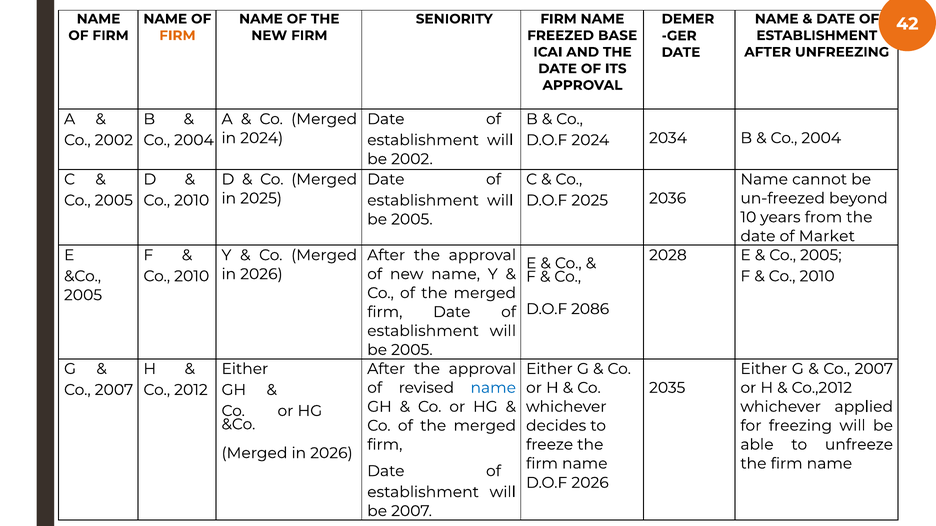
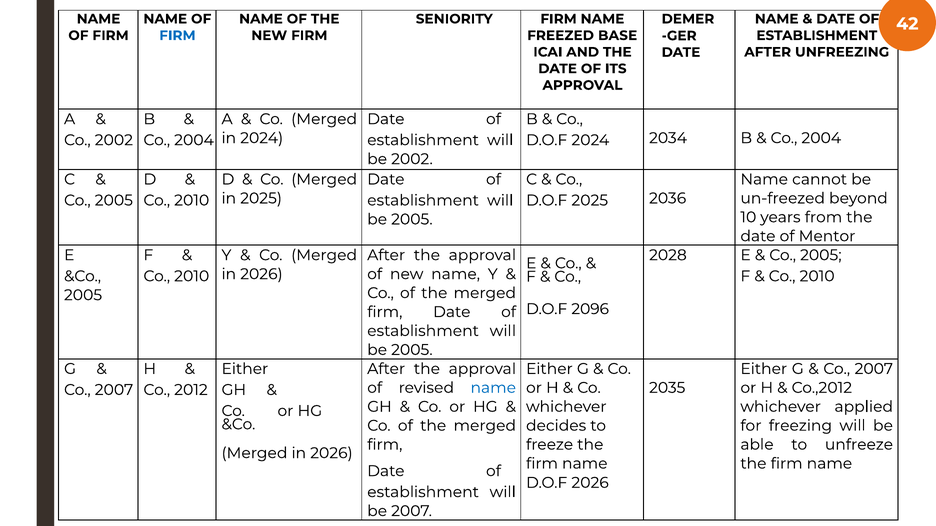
FIRM at (177, 36) colour: orange -> blue
Market: Market -> Mentor
2086: 2086 -> 2096
